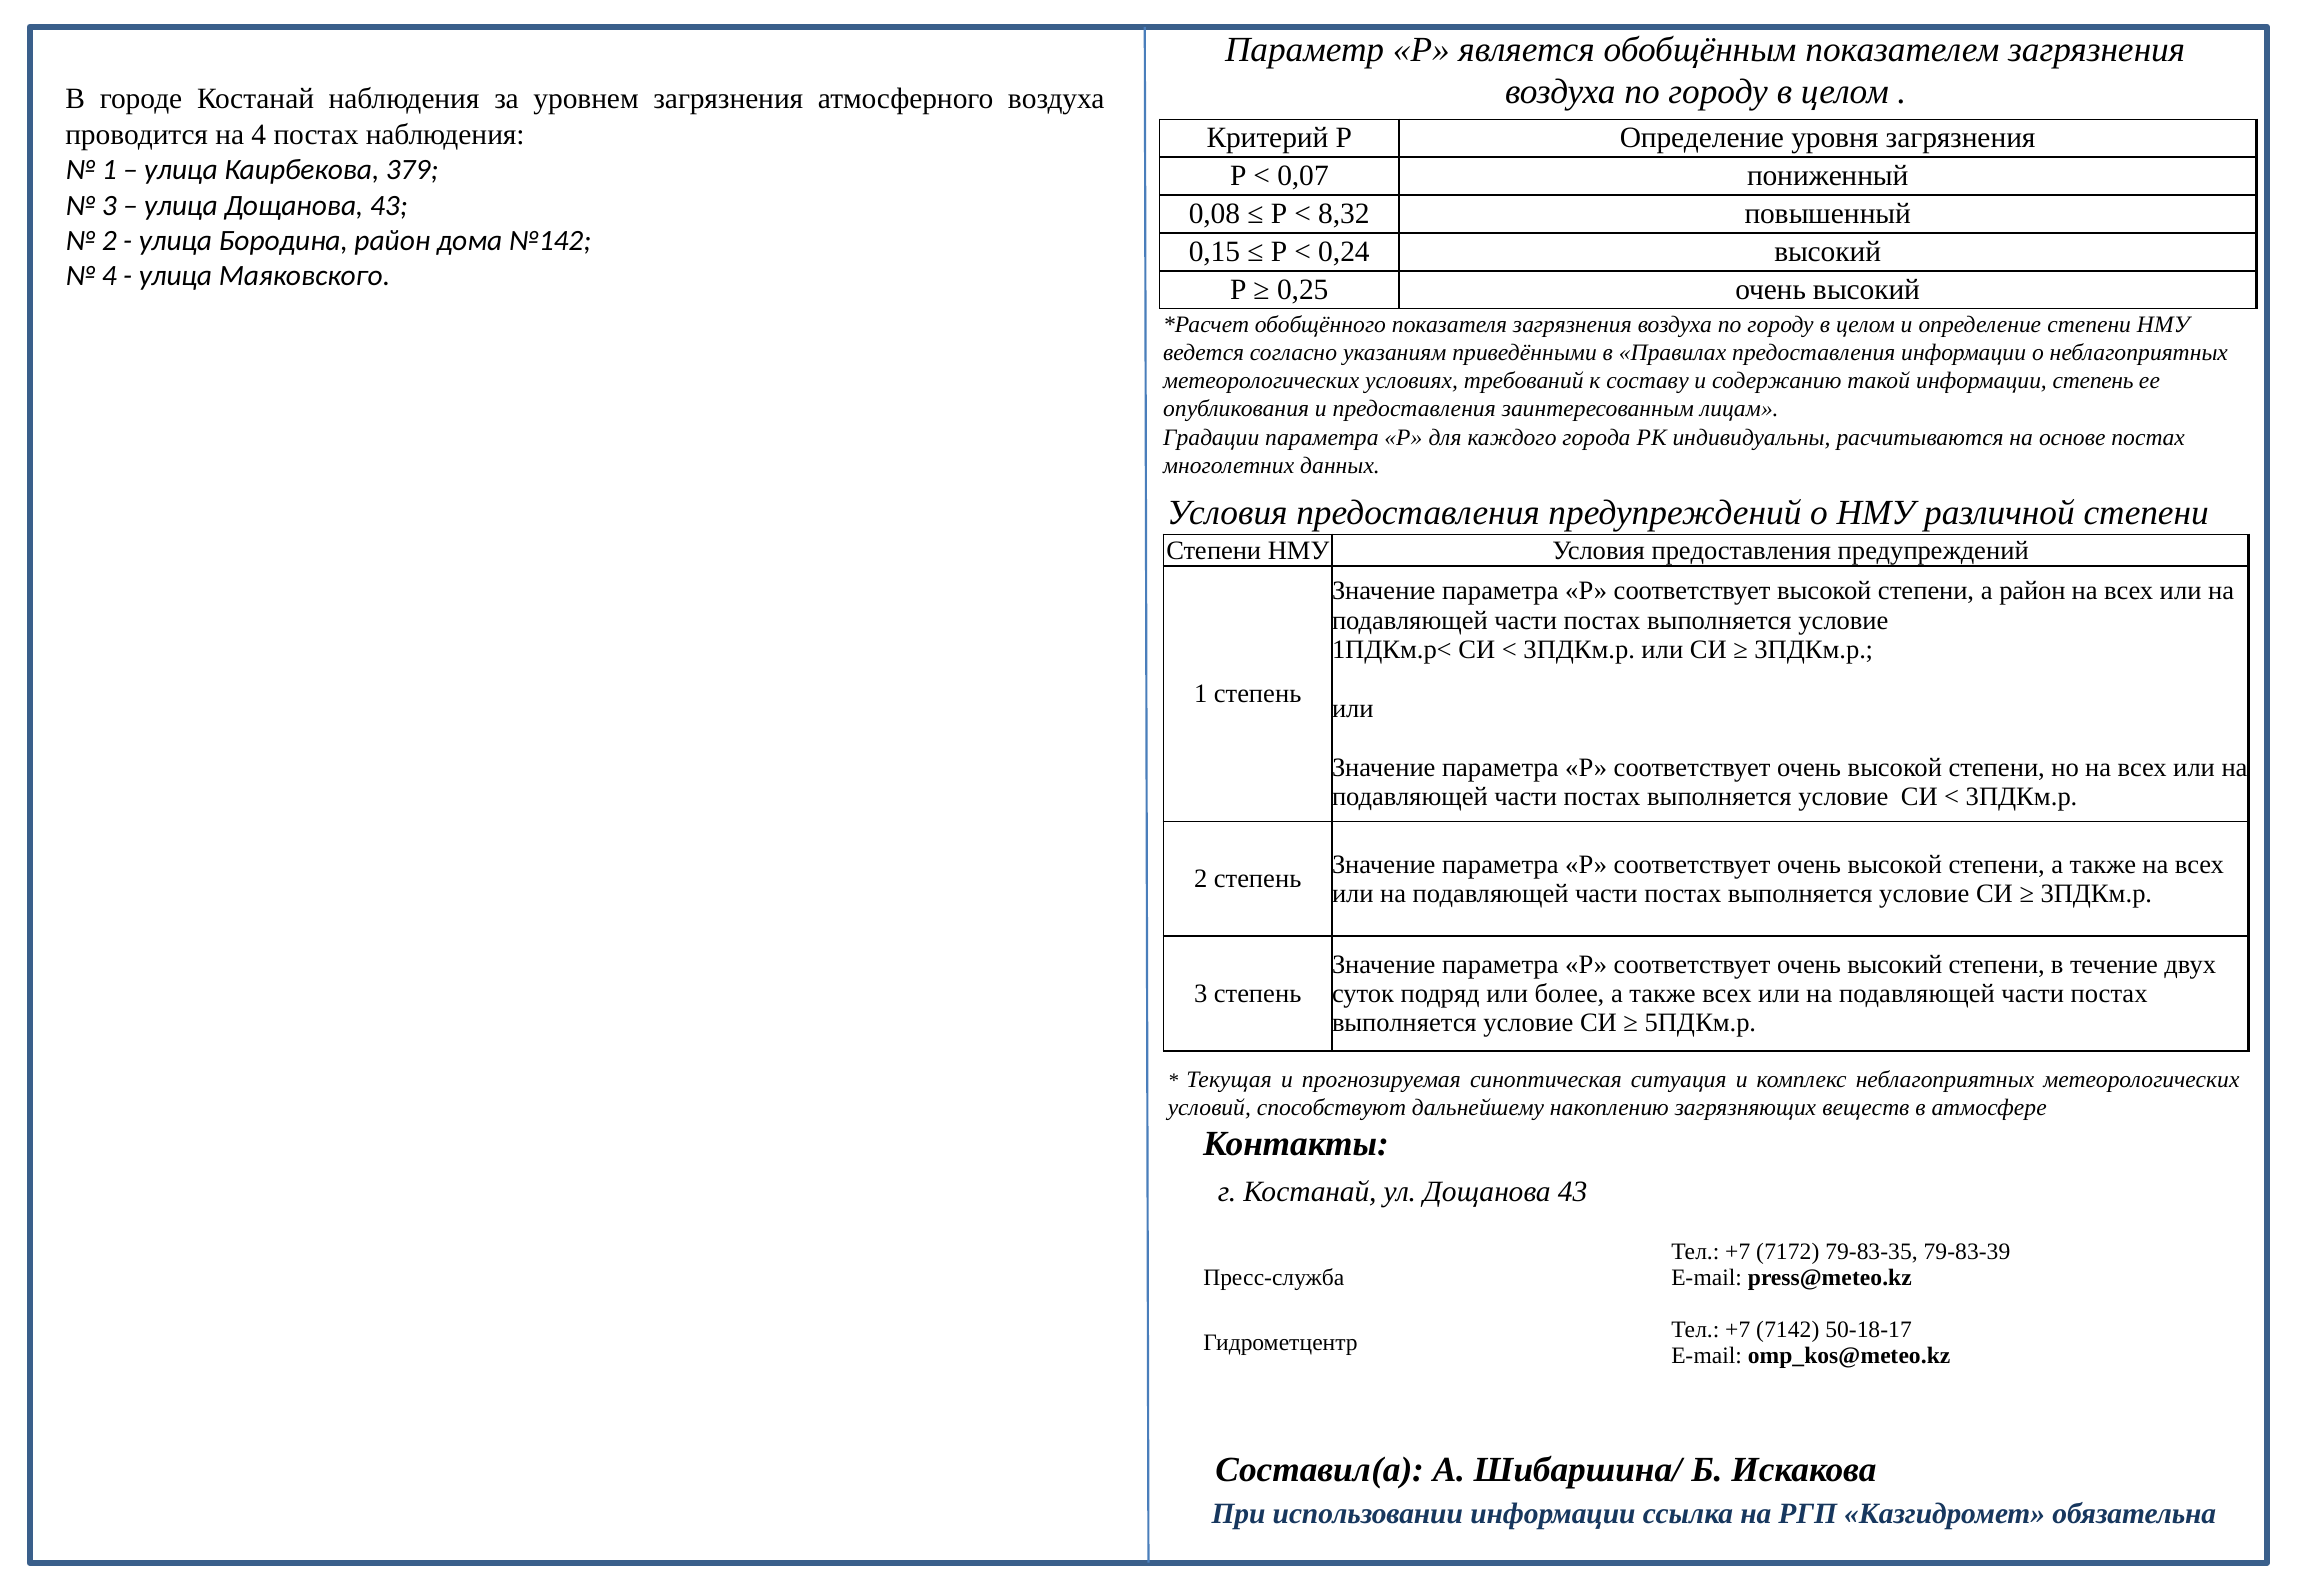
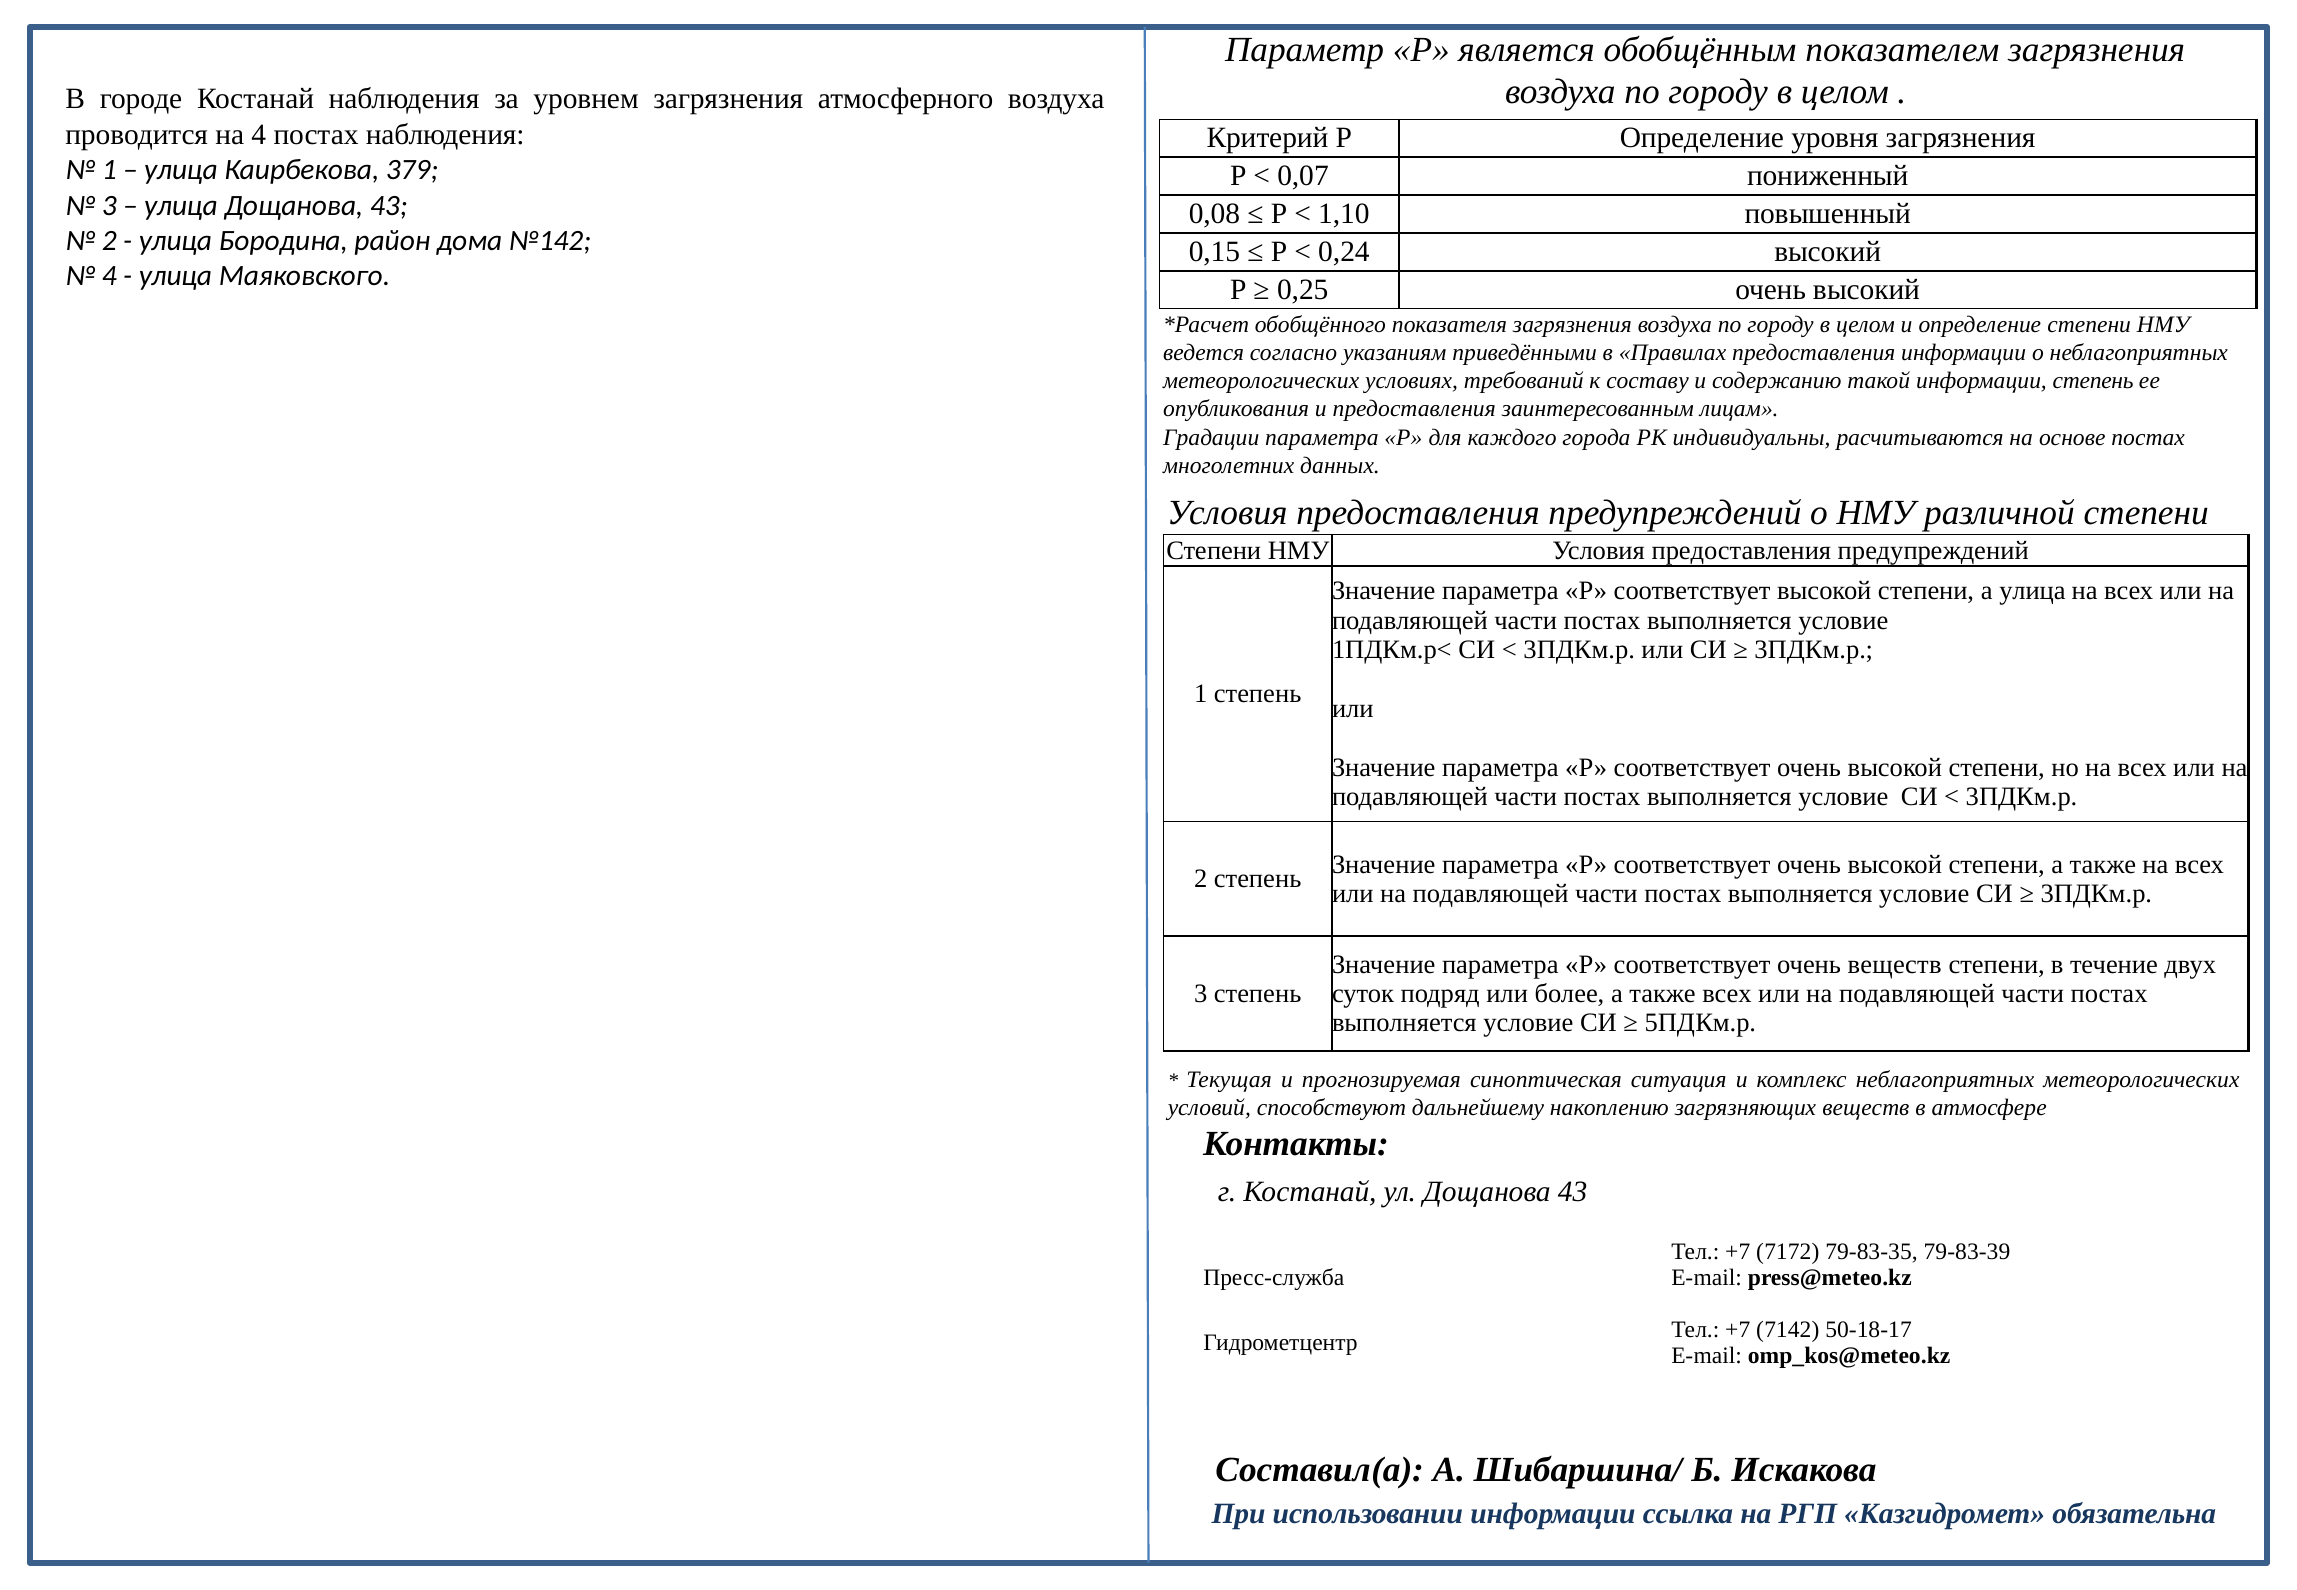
8,32: 8,32 -> 1,10
а район: район -> улица
соответствует очень высокий: высокий -> веществ
